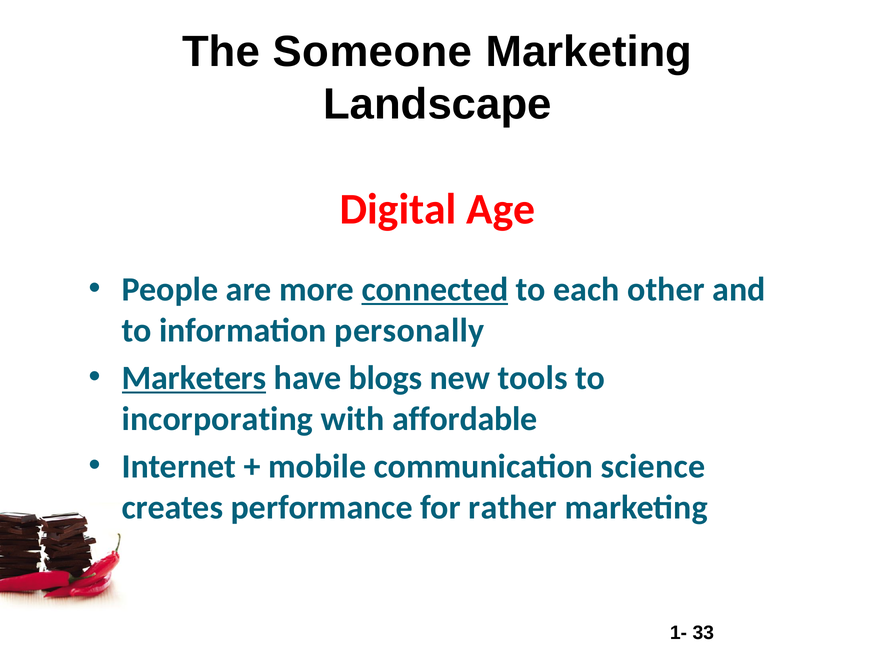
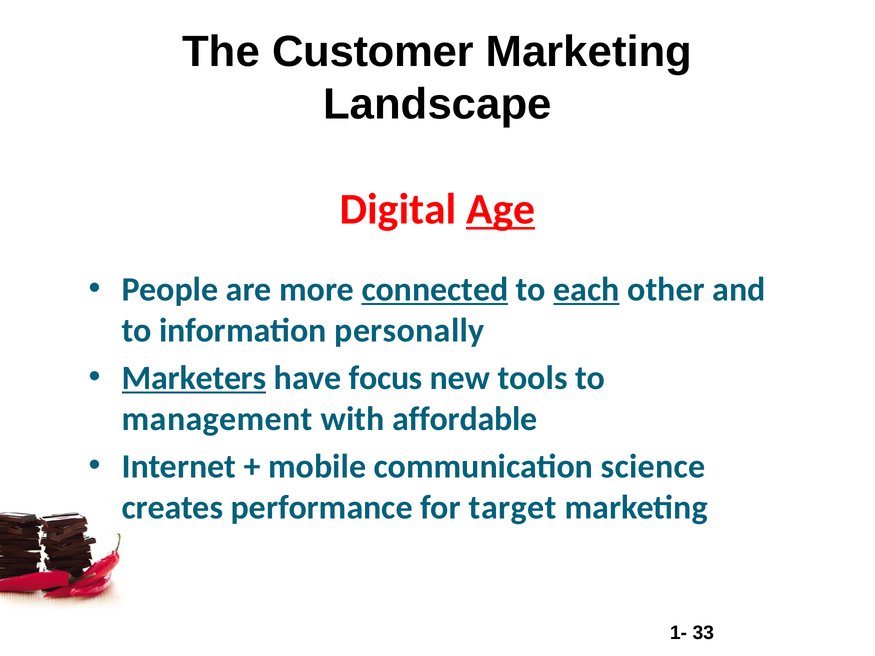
Someone: Someone -> Customer
Age underline: none -> present
each underline: none -> present
blogs: blogs -> focus
incorporating: incorporating -> management
rather: rather -> target
